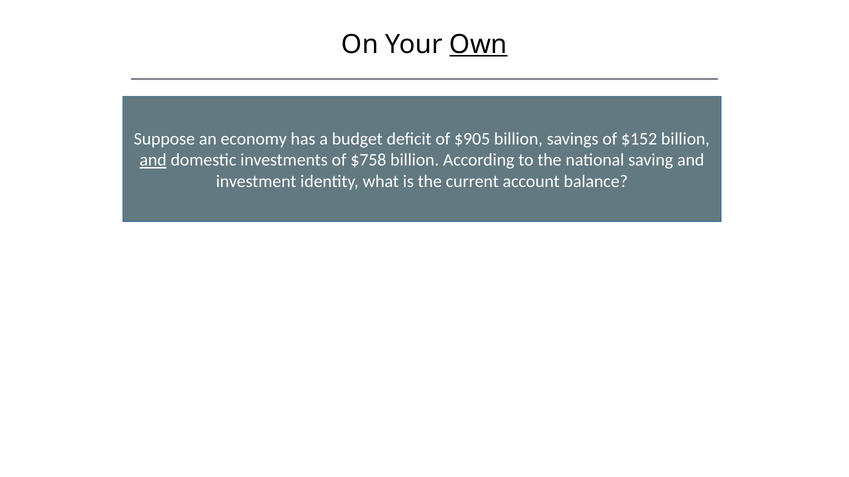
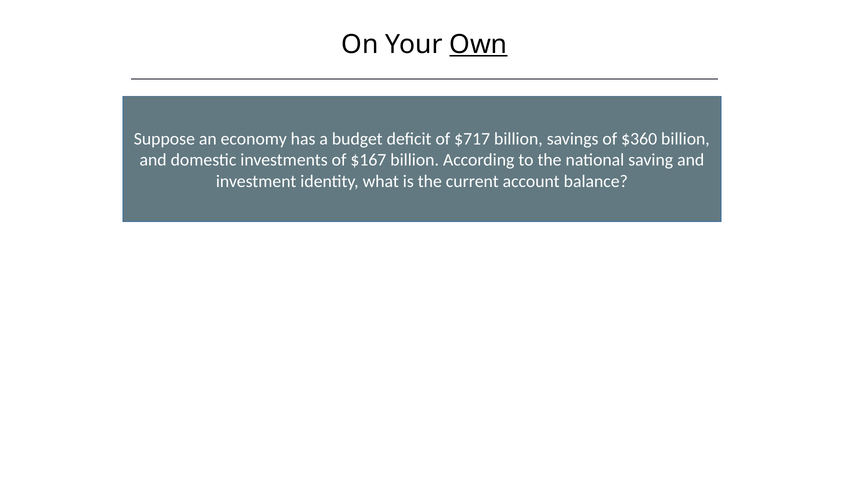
$905: $905 -> $717
$152: $152 -> $360
and at (153, 160) underline: present -> none
$758: $758 -> $167
